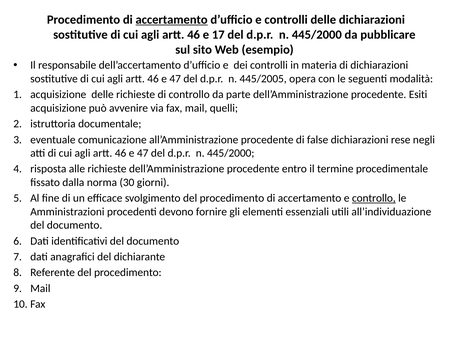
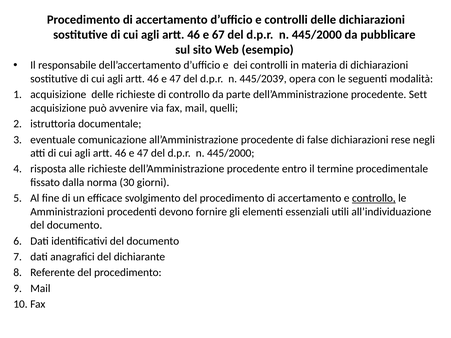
accertamento at (172, 20) underline: present -> none
17: 17 -> 67
445/2005: 445/2005 -> 445/2039
Esiti: Esiti -> Sett
